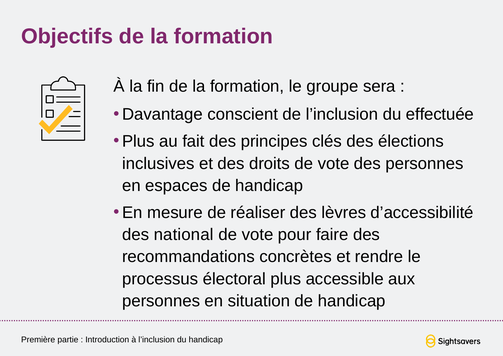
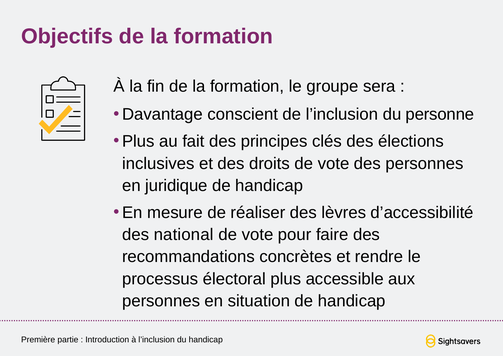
effectuée: effectuée -> personne
espaces: espaces -> juridique
